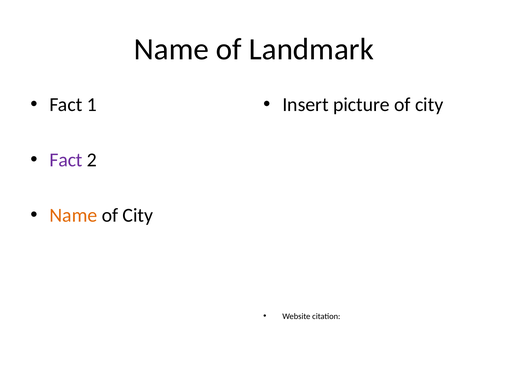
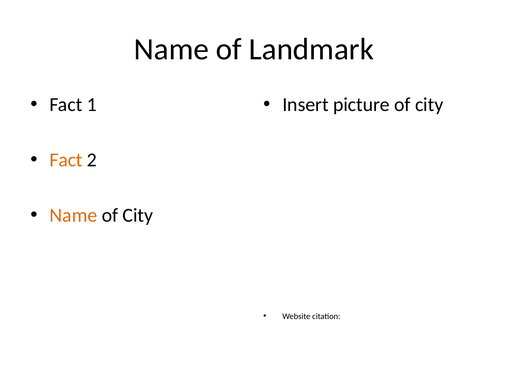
Fact at (66, 160) colour: purple -> orange
